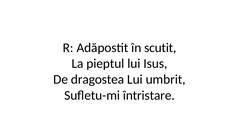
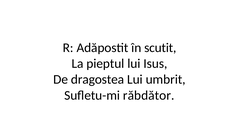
întristare: întristare -> răbdător
